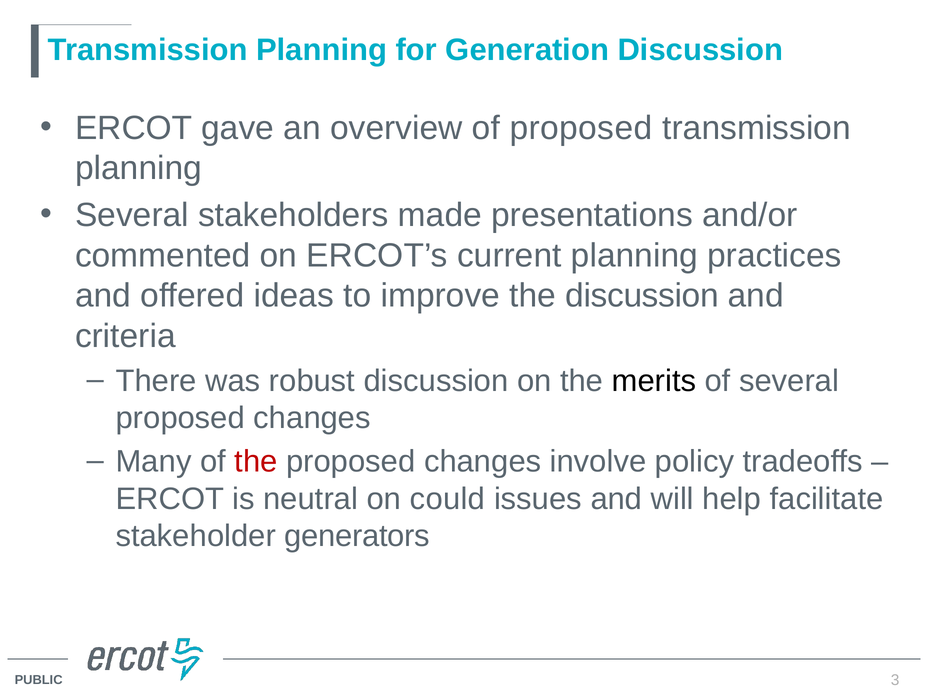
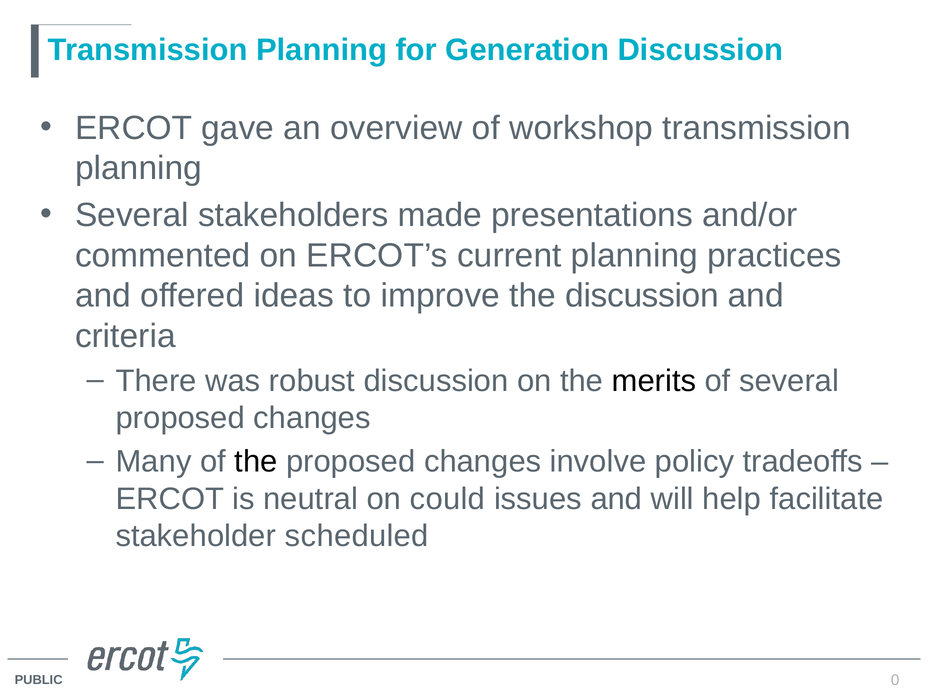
of proposed: proposed -> workshop
the at (256, 461) colour: red -> black
generators: generators -> scheduled
3: 3 -> 0
